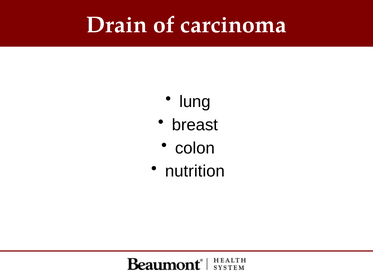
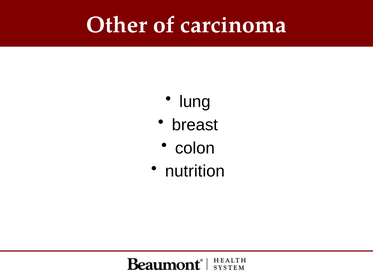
Drain: Drain -> Other
